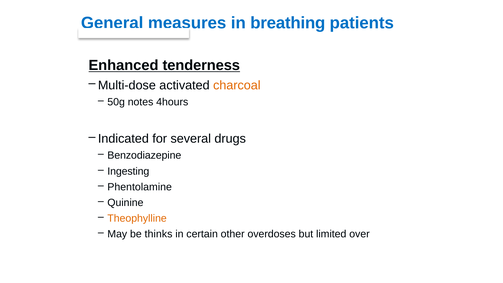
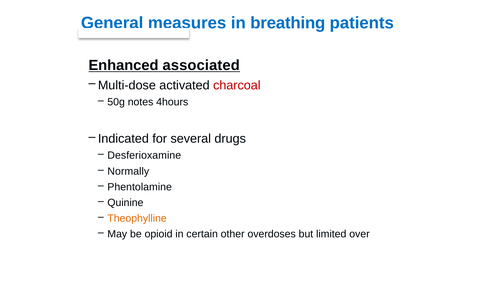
tenderness: tenderness -> associated
charcoal colour: orange -> red
Benzodiazepine: Benzodiazepine -> Desferioxamine
Ingesting: Ingesting -> Normally
thinks: thinks -> opioid
